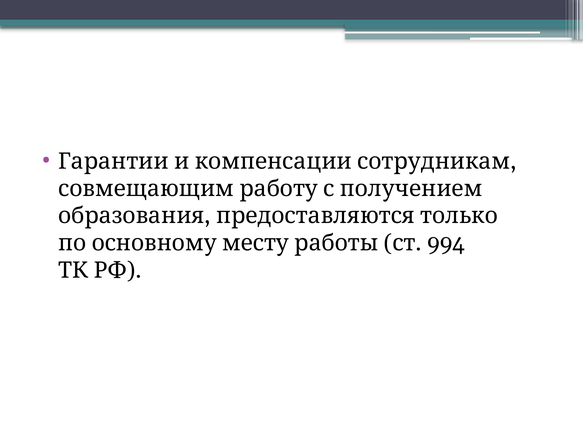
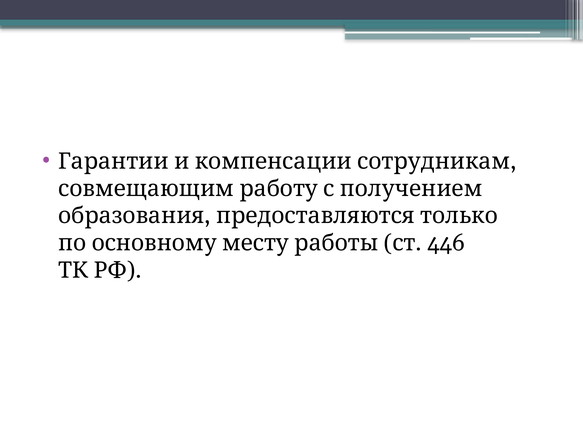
994: 994 -> 446
